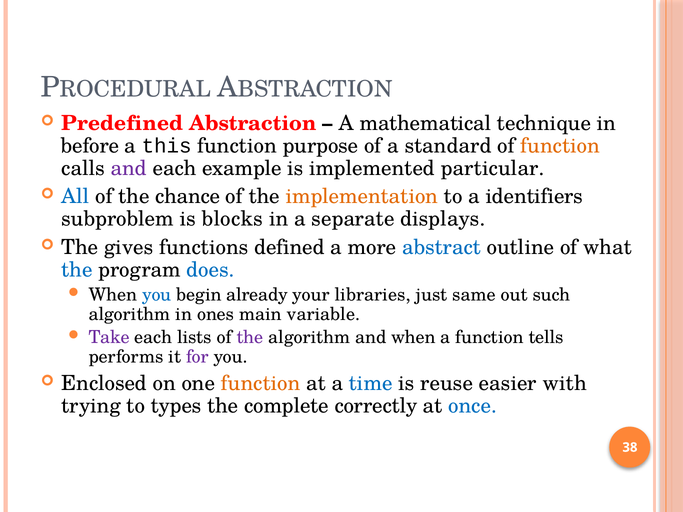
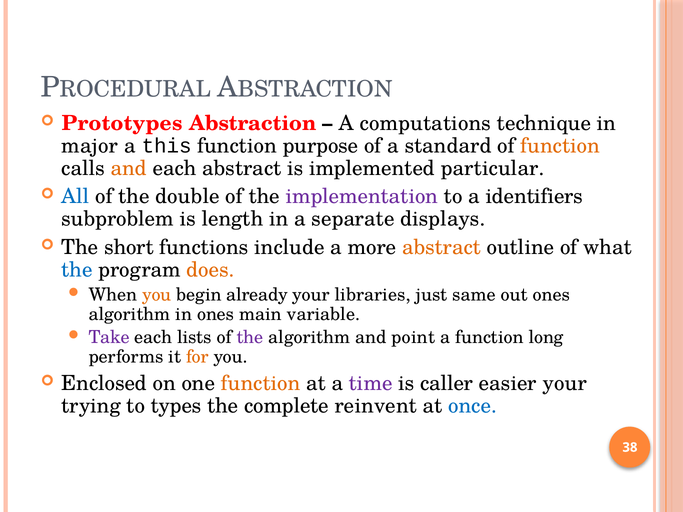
Predefined: Predefined -> Prototypes
mathematical: mathematical -> computations
before: before -> major
and at (129, 168) colour: purple -> orange
each example: example -> abstract
chance: chance -> double
implementation colour: orange -> purple
blocks: blocks -> length
gives: gives -> short
defined: defined -> include
abstract at (442, 247) colour: blue -> orange
does colour: blue -> orange
you at (157, 295) colour: blue -> orange
out such: such -> ones
and when: when -> point
tells: tells -> long
for colour: purple -> orange
time colour: blue -> purple
reuse: reuse -> caller
easier with: with -> your
correctly: correctly -> reinvent
